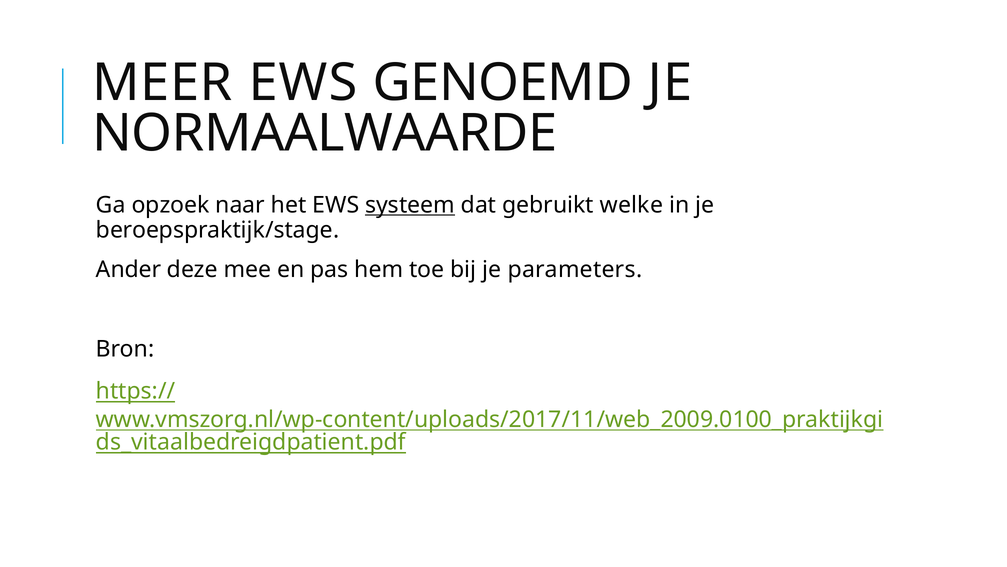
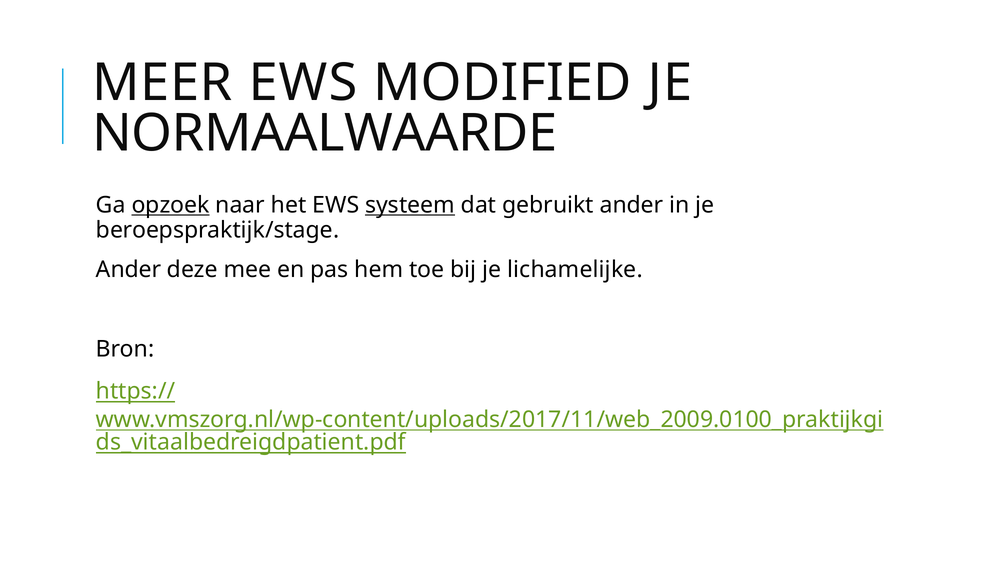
GENOEMD: GENOEMD -> MODIFIED
opzoek underline: none -> present
gebruikt welke: welke -> ander
parameters: parameters -> lichamelijke
